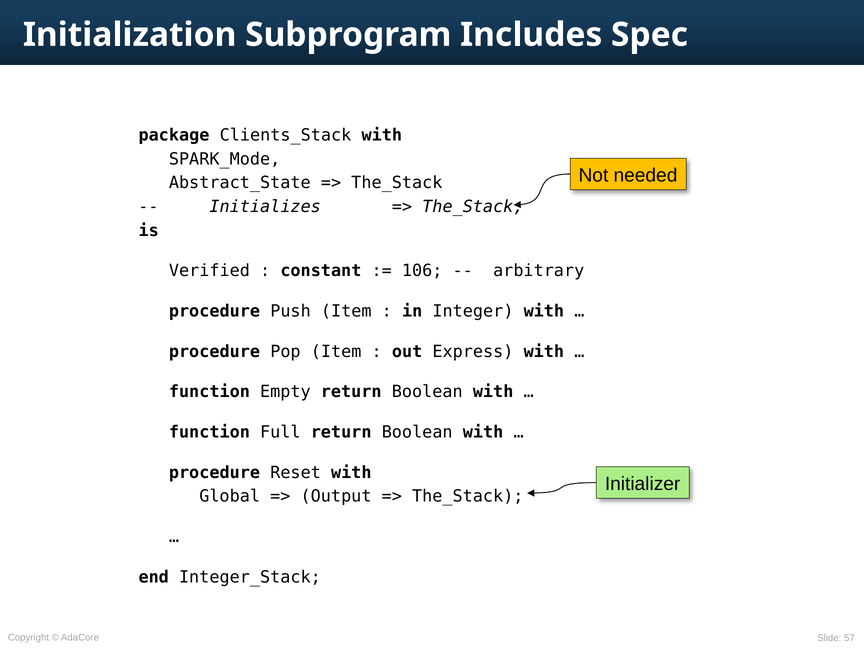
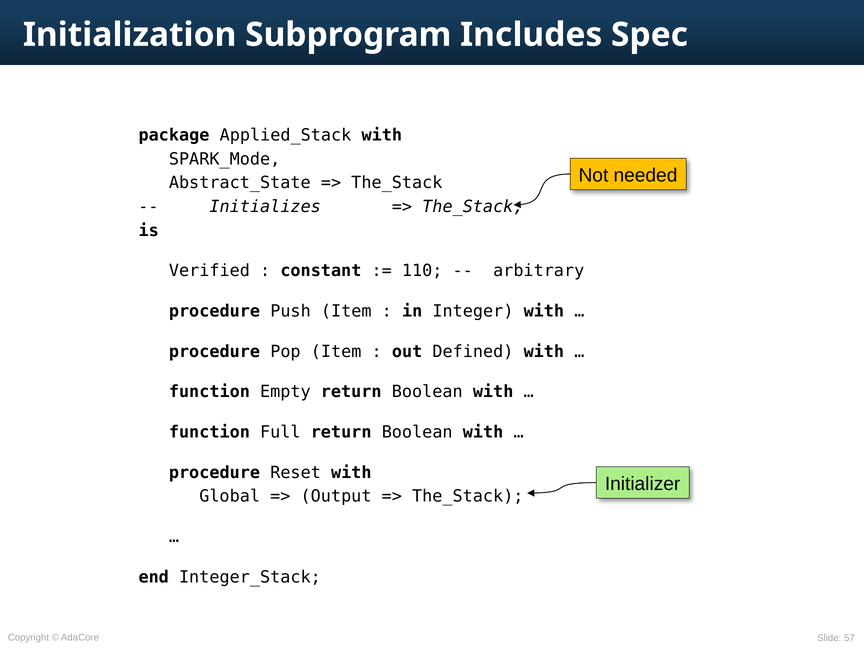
Clients_Stack: Clients_Stack -> Applied_Stack
106: 106 -> 110
Express: Express -> Defined
